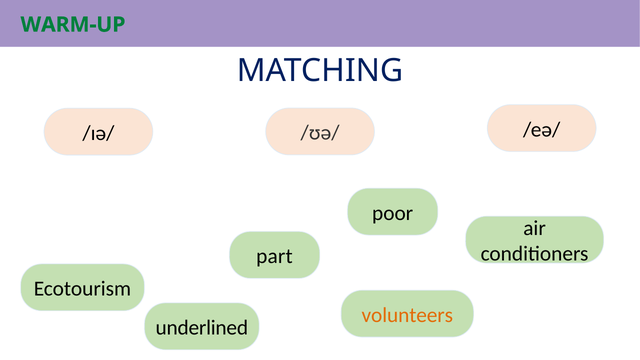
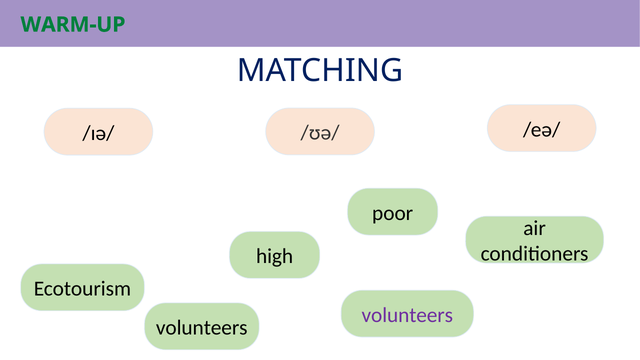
part: part -> high
volunteers at (407, 315) colour: orange -> purple
underlined at (202, 328): underlined -> volunteers
